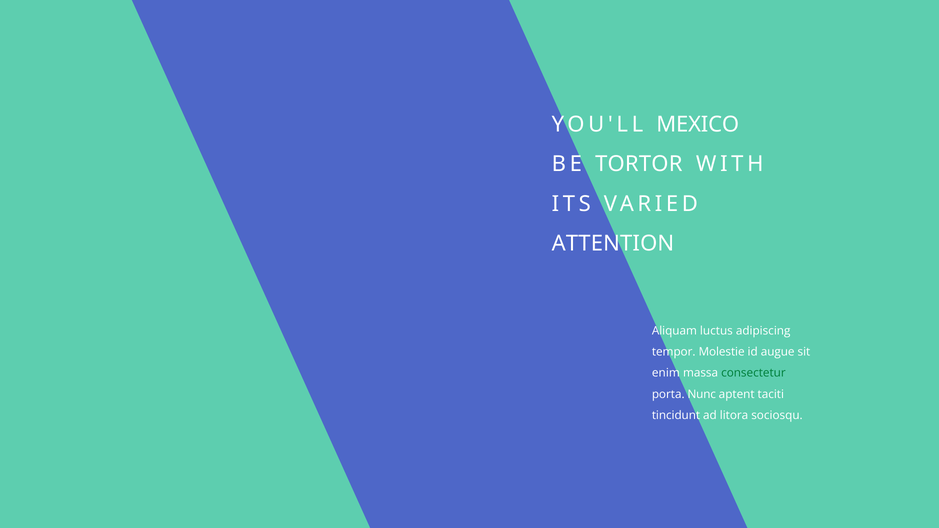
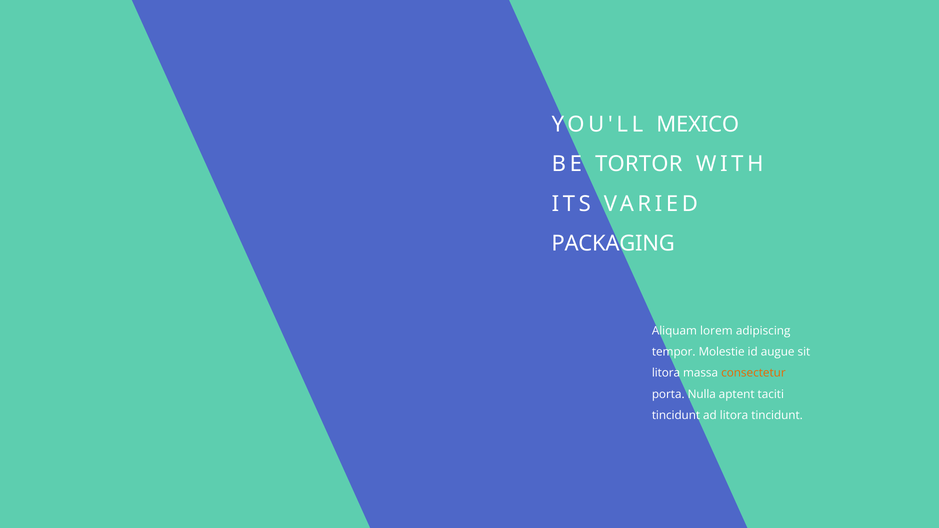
ATTENTION: ATTENTION -> PACKAGING
luctus: luctus -> lorem
enim at (666, 373): enim -> litora
consectetur colour: green -> orange
Nunc: Nunc -> Nulla
litora sociosqu: sociosqu -> tincidunt
